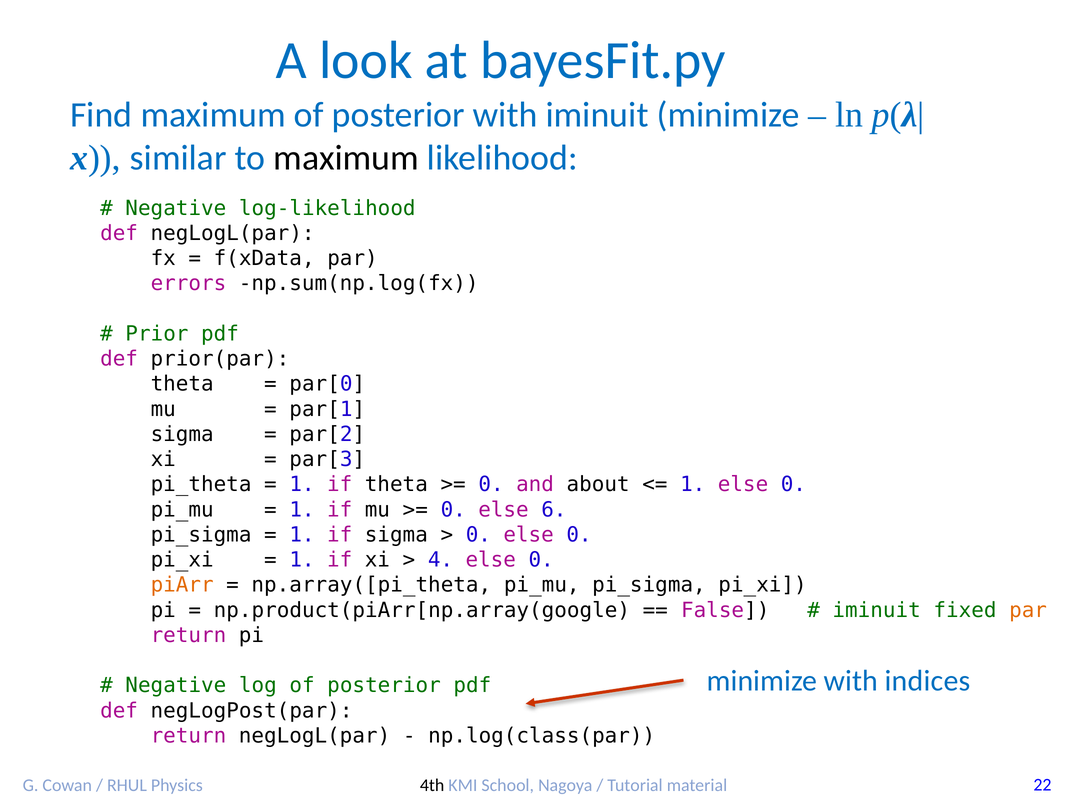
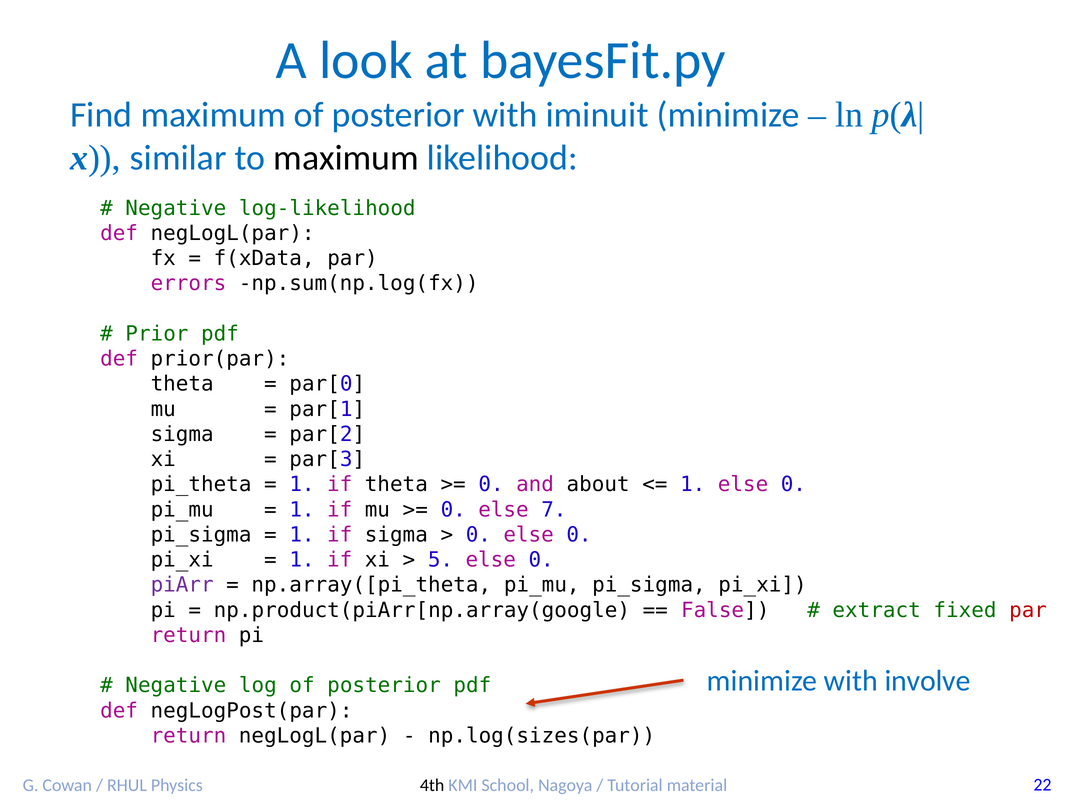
6: 6 -> 7
4: 4 -> 5
piArr colour: orange -> purple
iminuit at (877, 610): iminuit -> extract
par at (1028, 610) colour: orange -> red
indices: indices -> involve
np.log(class(par: np.log(class(par -> np.log(sizes(par
